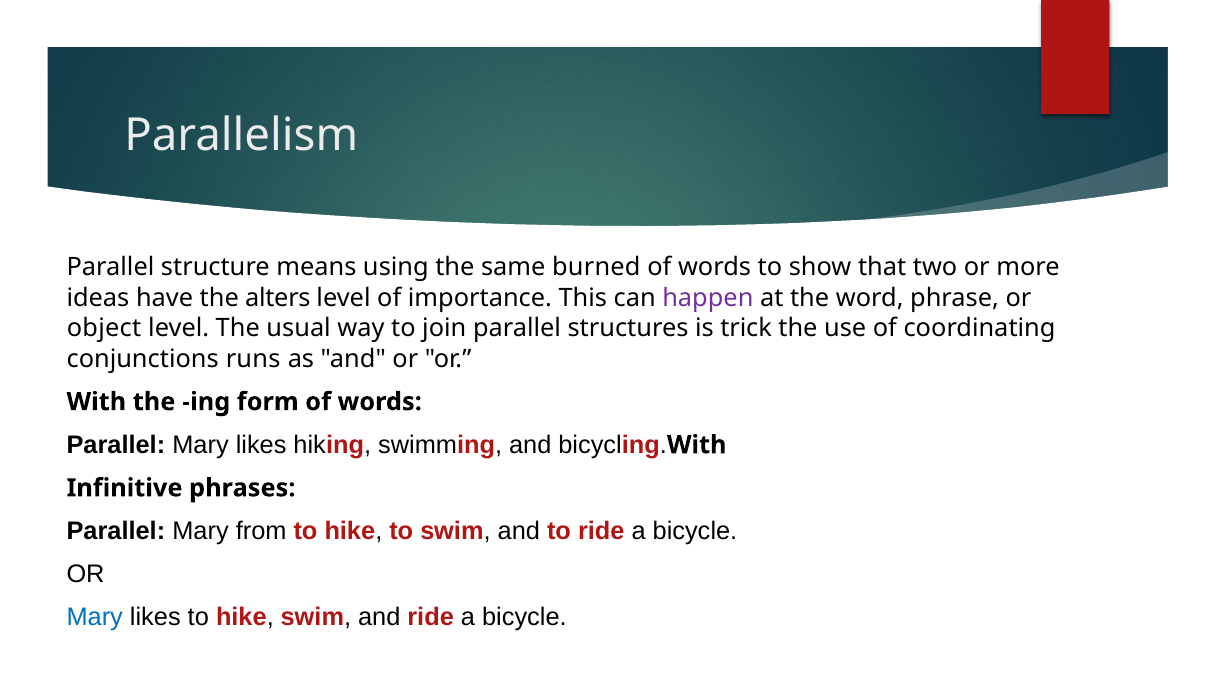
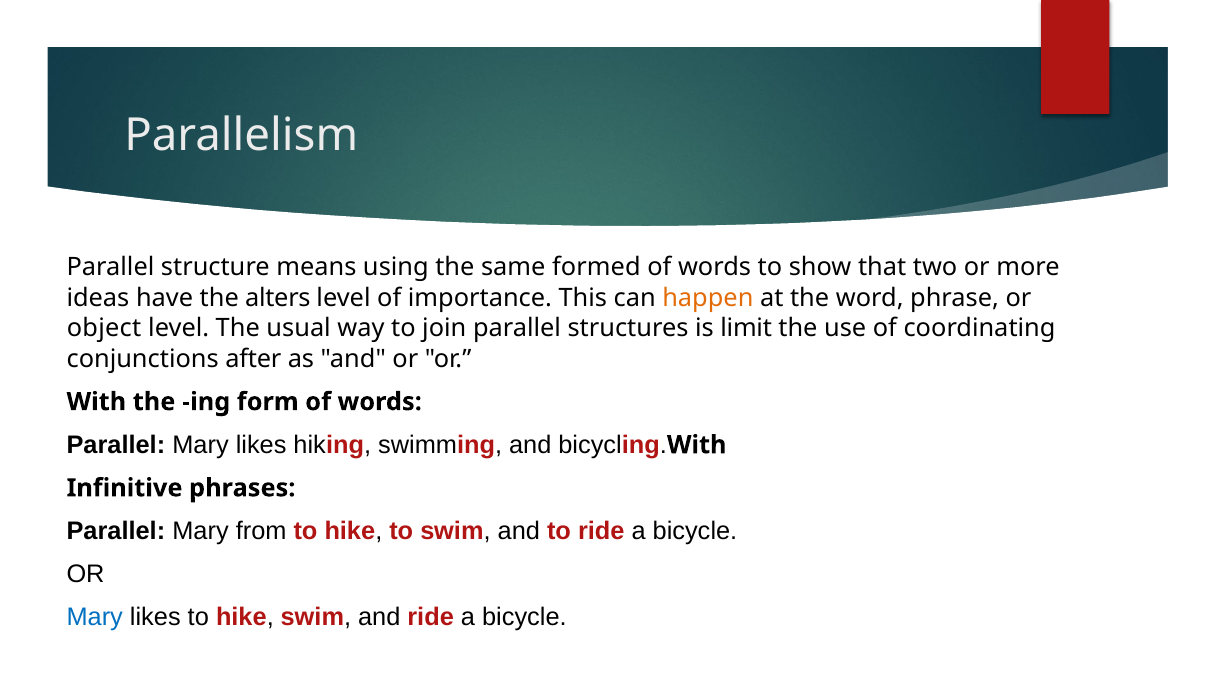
burned: burned -> formed
happen colour: purple -> orange
trick: trick -> limit
runs: runs -> after
